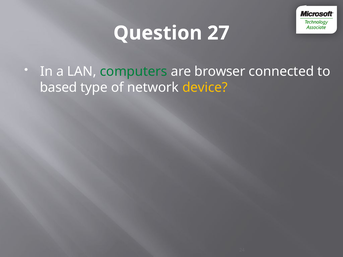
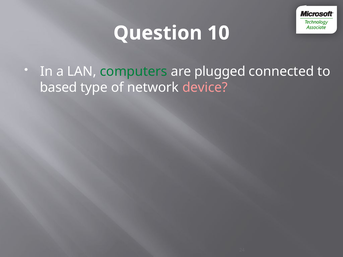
27: 27 -> 10
browser: browser -> plugged
device colour: yellow -> pink
